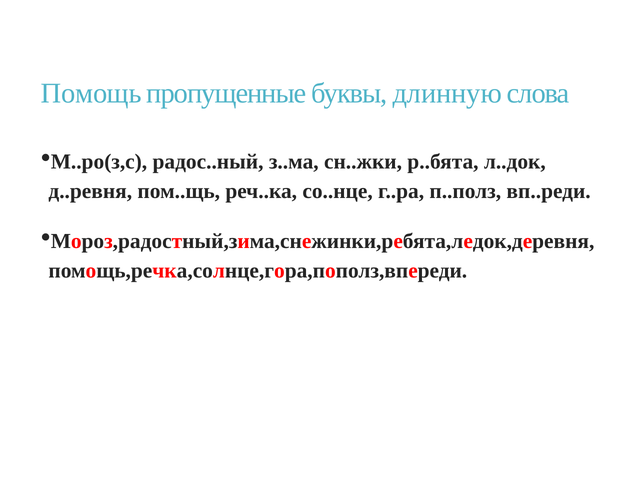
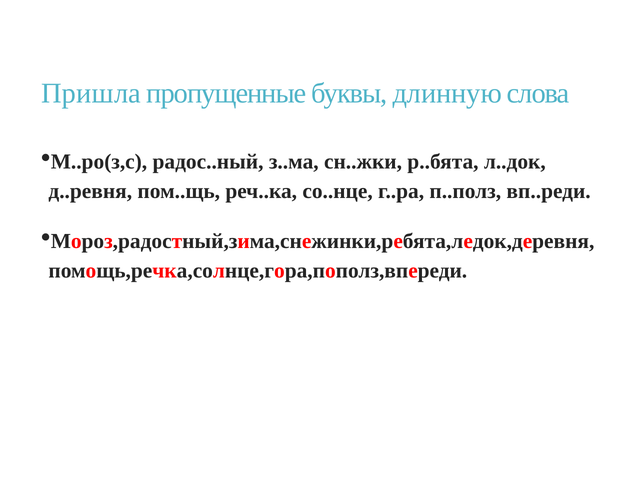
Помощь: Помощь -> Пришла
